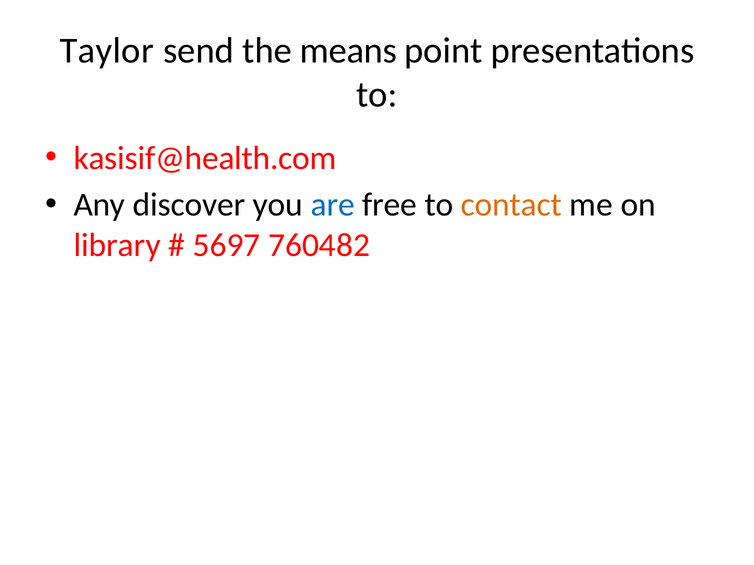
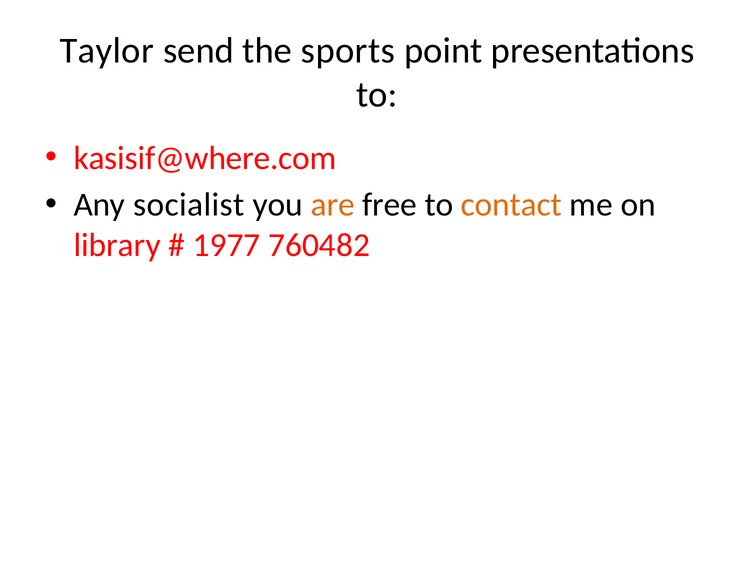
means: means -> sports
kasisif@health.com: kasisif@health.com -> kasisif@where.com
discover: discover -> socialist
are colour: blue -> orange
5697: 5697 -> 1977
